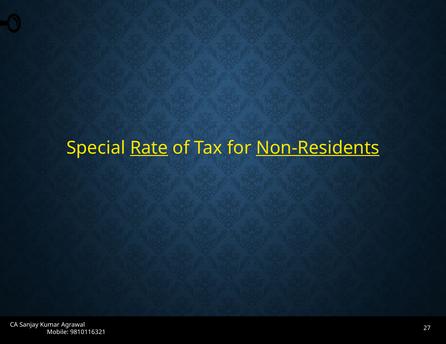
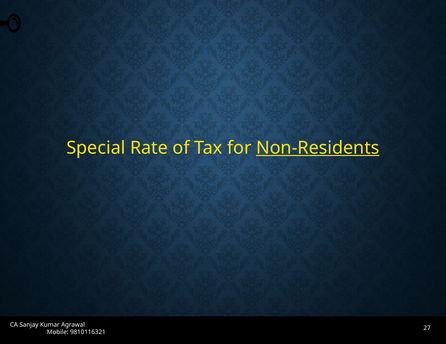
Rate underline: present -> none
